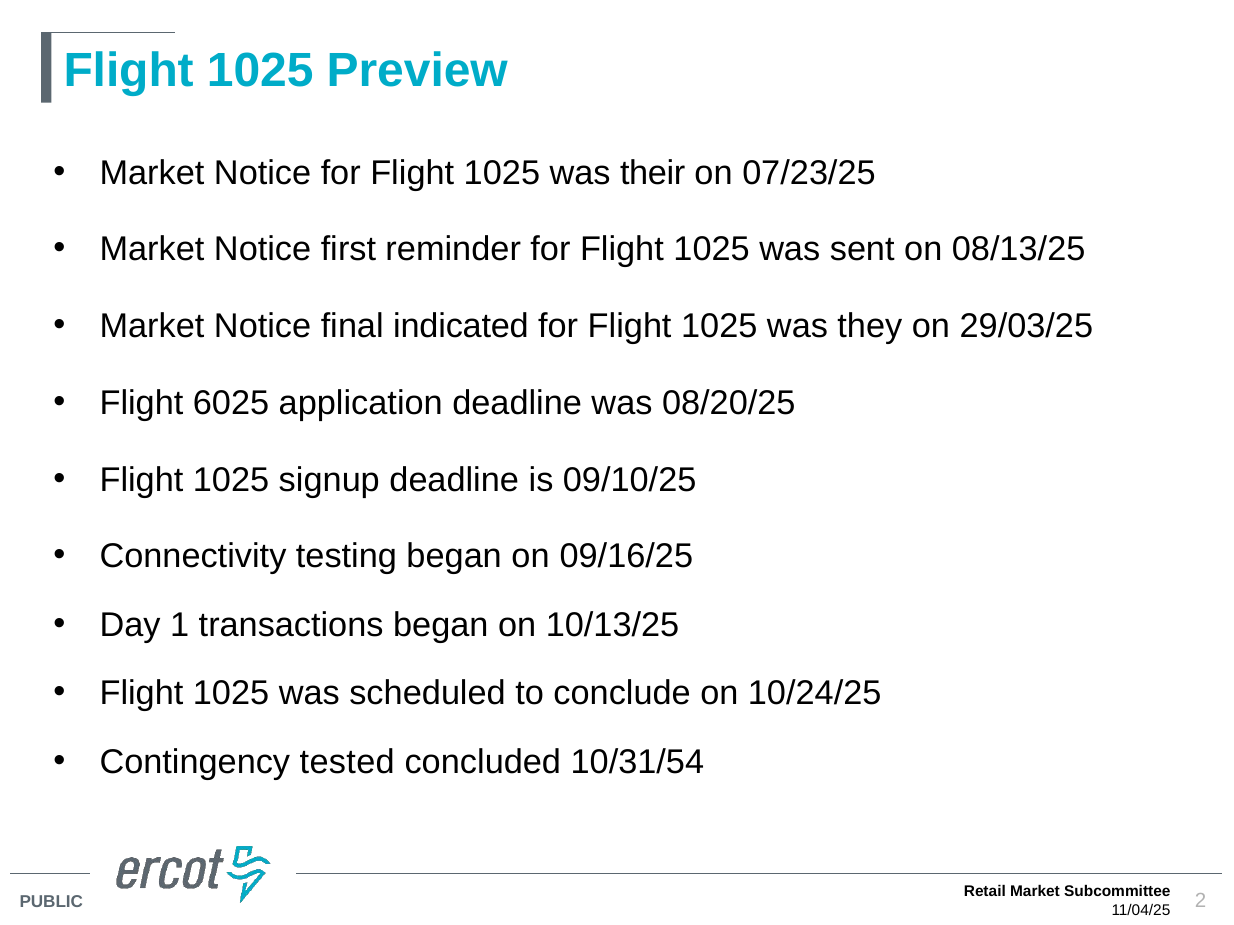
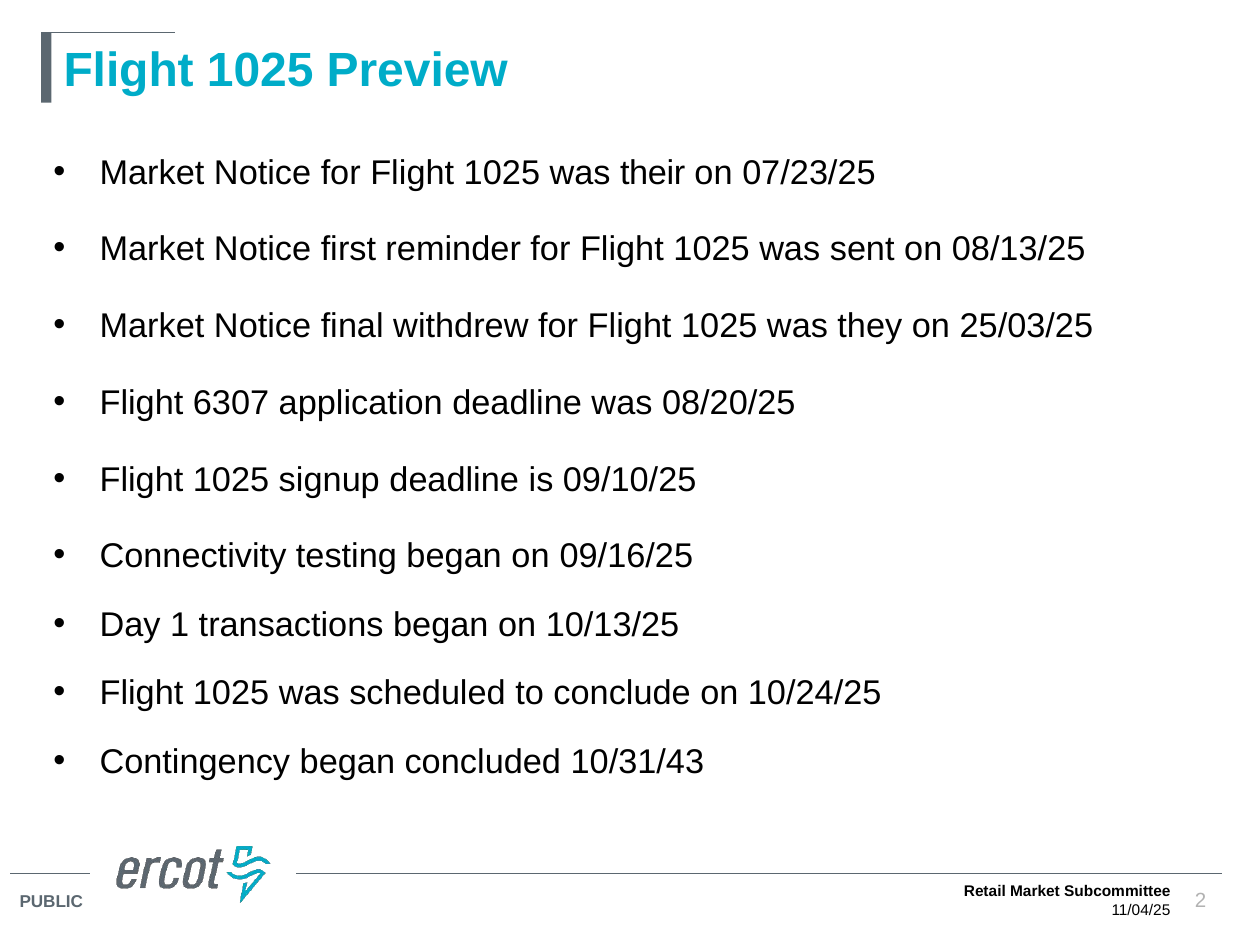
indicated: indicated -> withdrew
29/03/25: 29/03/25 -> 25/03/25
6025: 6025 -> 6307
Contingency tested: tested -> began
10/31/54: 10/31/54 -> 10/31/43
